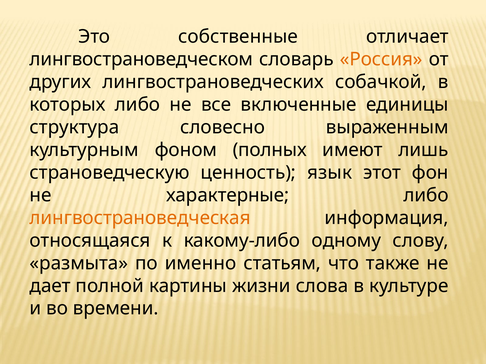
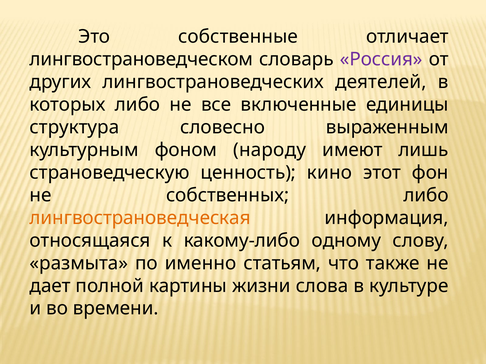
Россия colour: orange -> purple
собачкой: собачкой -> деятелей
полных: полных -> народу
язык: язык -> кино
характерные: характерные -> собственных
